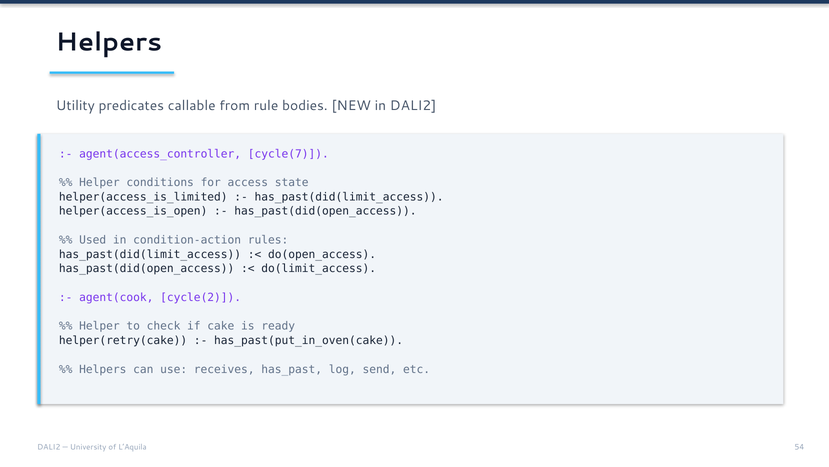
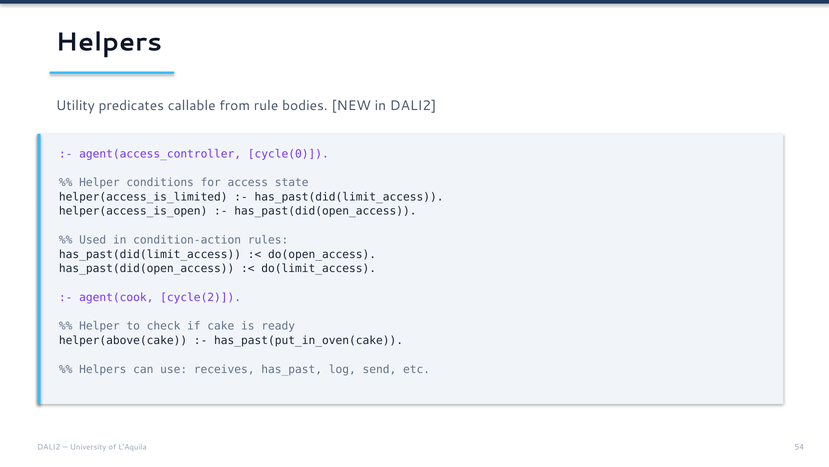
cycle(7: cycle(7 -> cycle(0
helper(retry(cake: helper(retry(cake -> helper(above(cake
